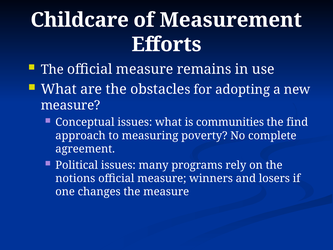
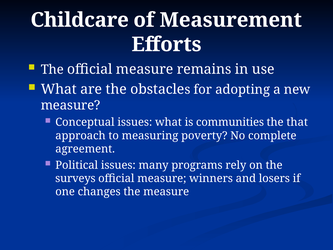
find: find -> that
notions: notions -> surveys
